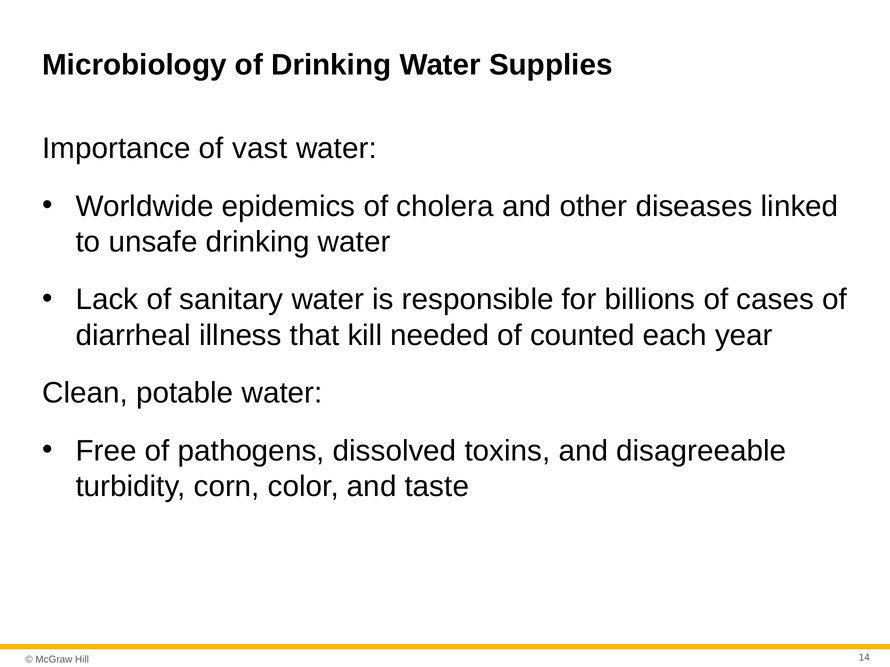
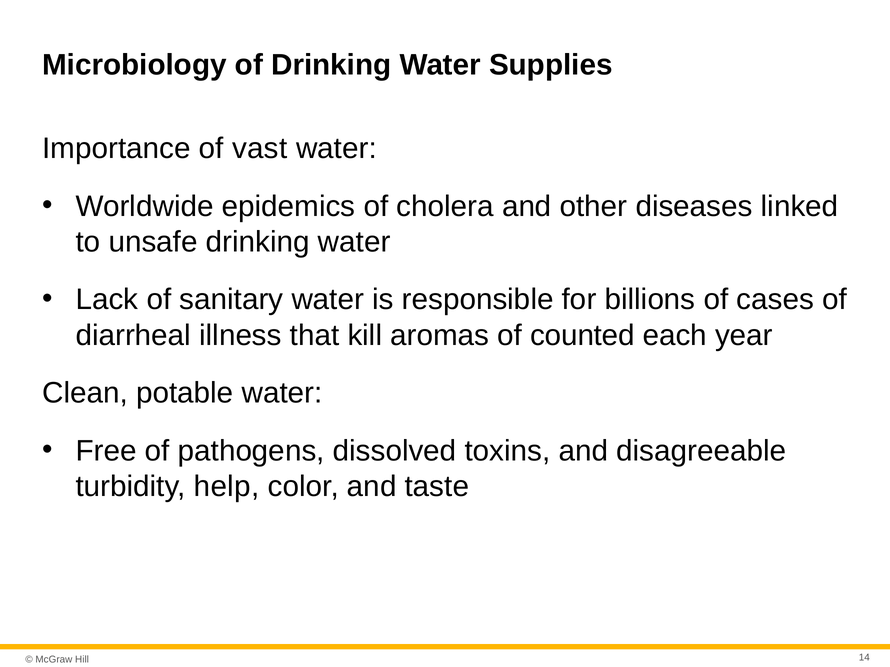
needed: needed -> aromas
corn: corn -> help
